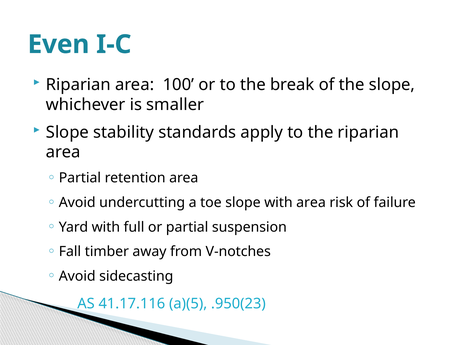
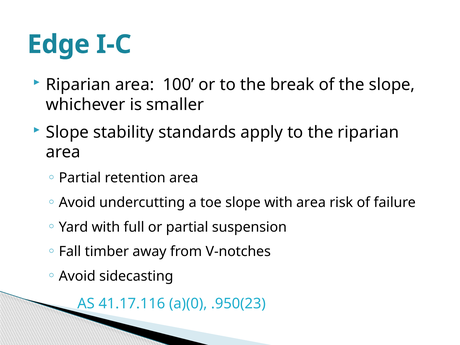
Even: Even -> Edge
a)(5: a)(5 -> a)(0
